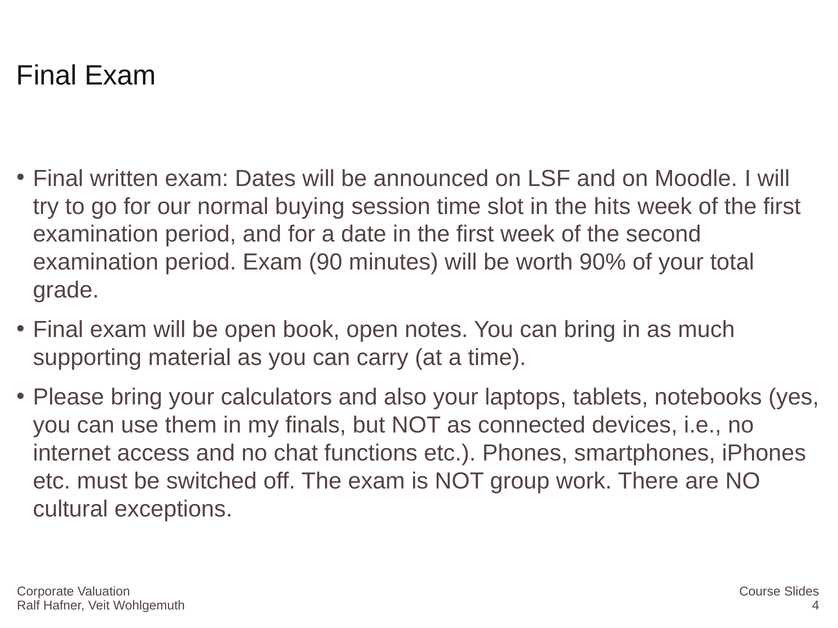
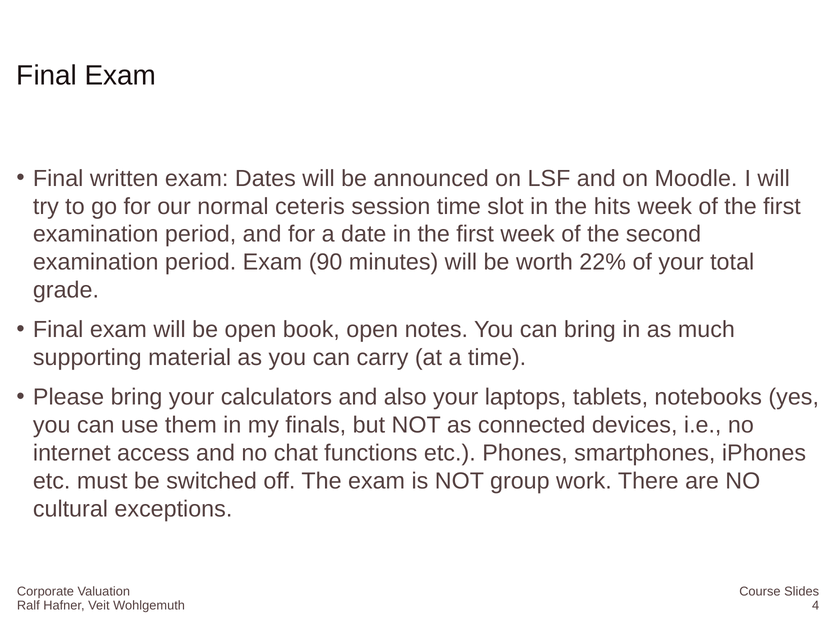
buying: buying -> ceteris
90%: 90% -> 22%
